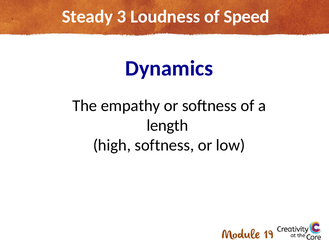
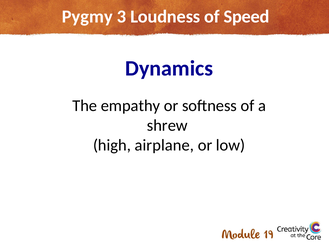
Steady: Steady -> Pygmy
length: length -> shrew
high softness: softness -> airplane
